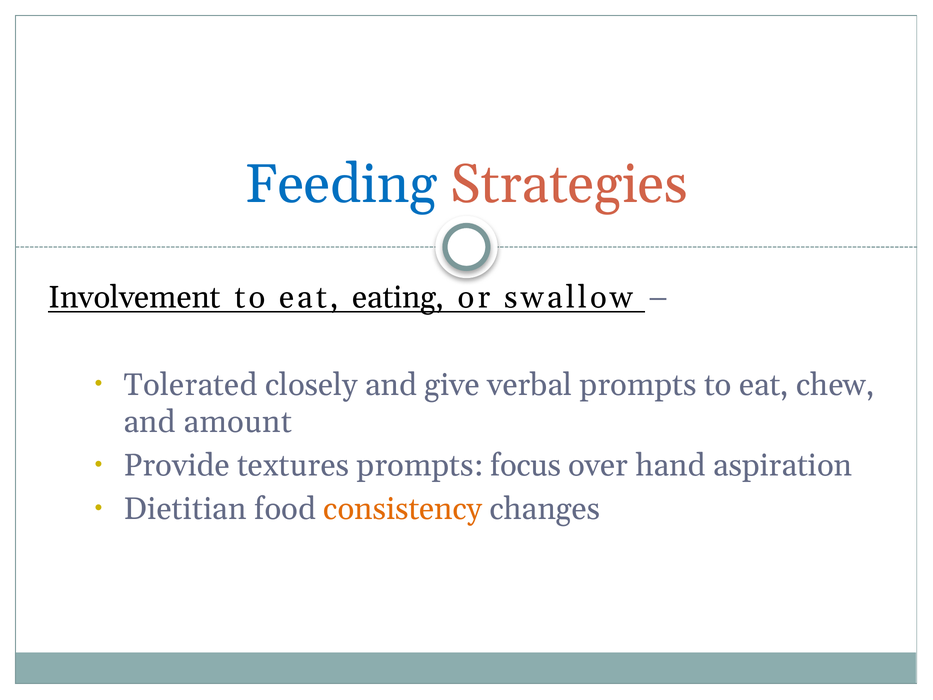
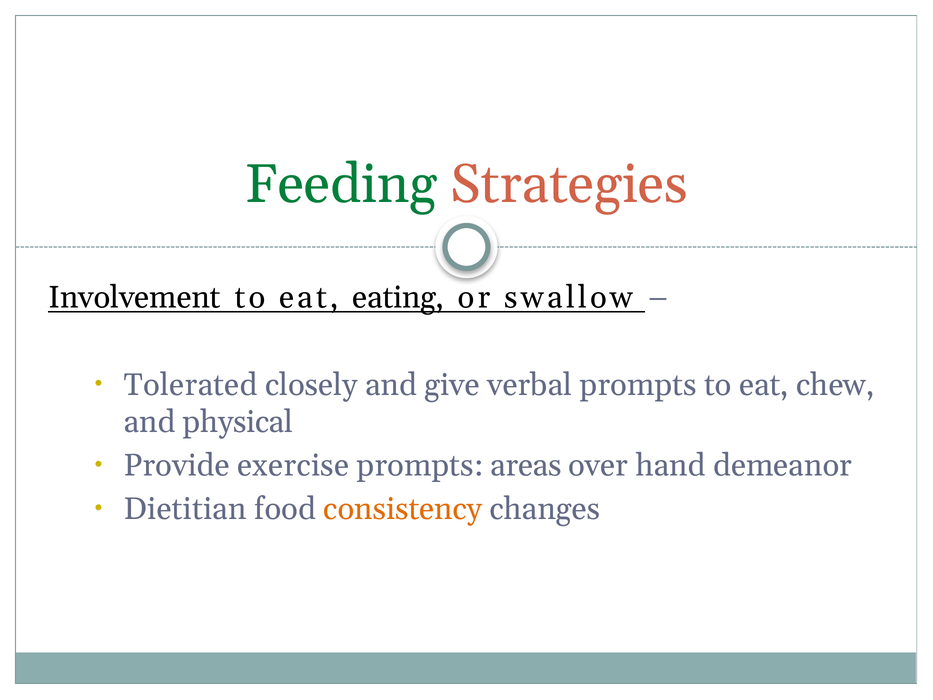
Feeding colour: blue -> green
amount: amount -> physical
textures: textures -> exercise
focus: focus -> areas
aspiration: aspiration -> demeanor
